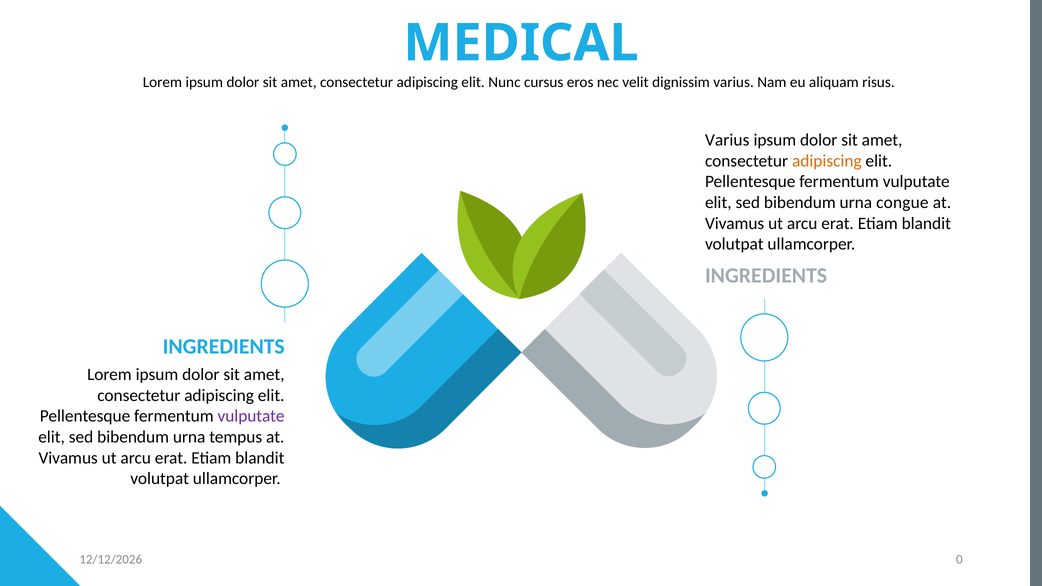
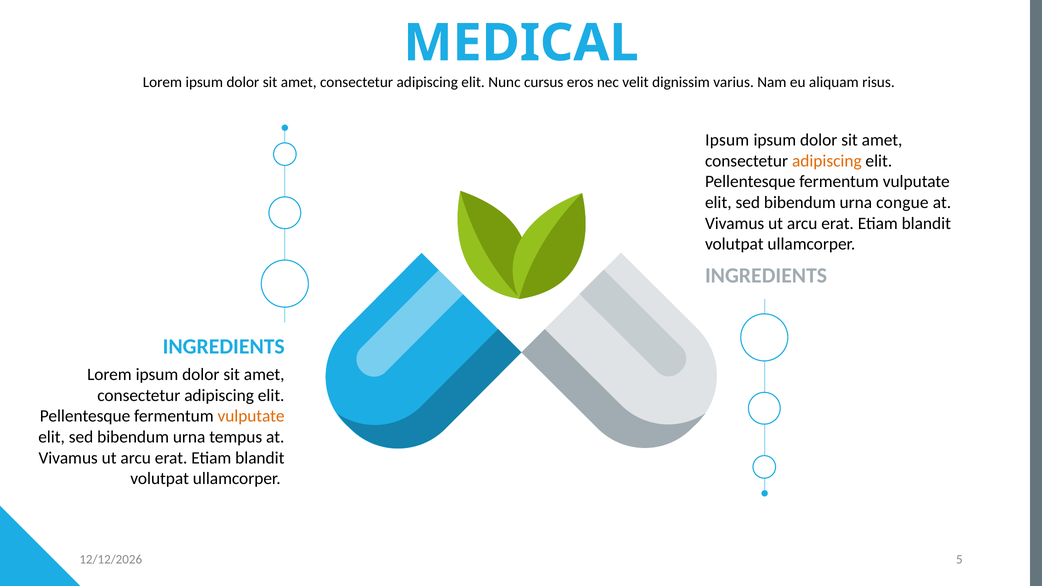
Varius at (727, 140): Varius -> Ipsum
vulputate at (251, 416) colour: purple -> orange
0: 0 -> 5
